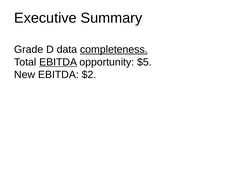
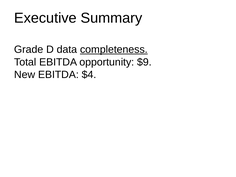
EBITDA at (58, 62) underline: present -> none
$5: $5 -> $9
$2: $2 -> $4
